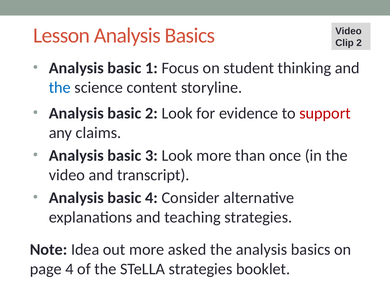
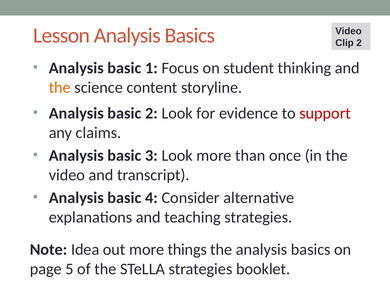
the at (60, 88) colour: blue -> orange
asked: asked -> things
page 4: 4 -> 5
